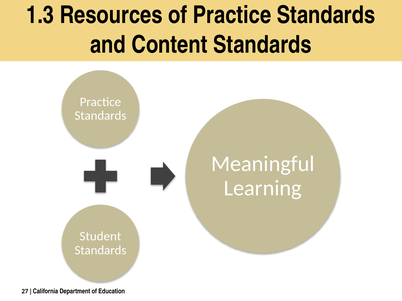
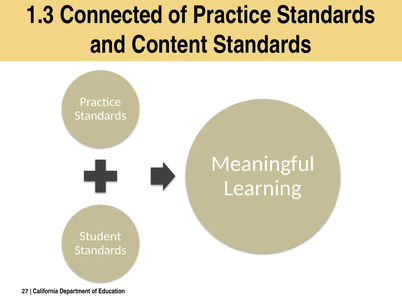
Resources: Resources -> Connected
